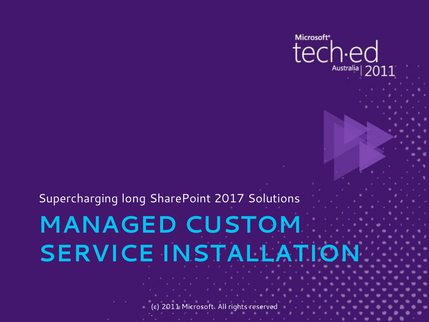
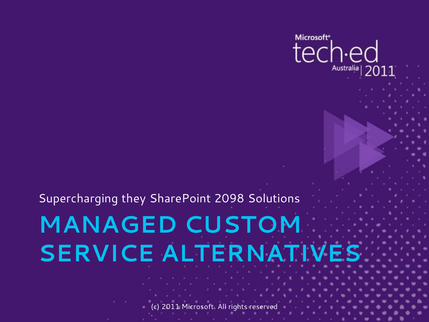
long: long -> they
2017: 2017 -> 2098
INSTALLATION: INSTALLATION -> ALTERNATIVES
